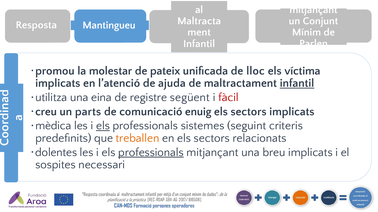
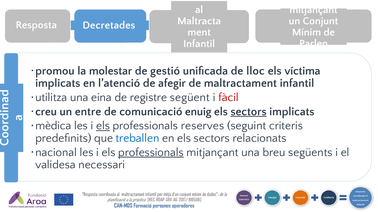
Mantingueu: Mantingueu -> Decretades
pateix: pateix -> gestió
ajuda: ajuda -> afegir
infantil at (297, 83) underline: present -> none
parts: parts -> entre
sectors at (249, 112) underline: none -> present
sistemes: sistemes -> reserves
treballen colour: orange -> blue
dolentes: dolentes -> nacional
breu implicats: implicats -> següents
sospites: sospites -> validesa
